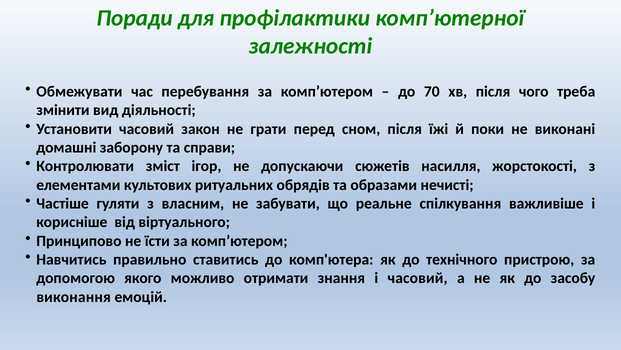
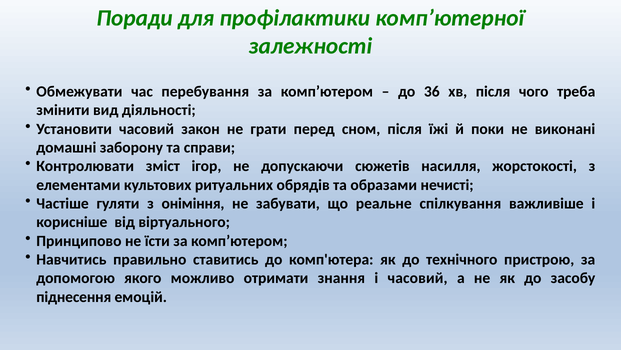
70: 70 -> 36
власним: власним -> оніміння
виконання: виконання -> піднесення
